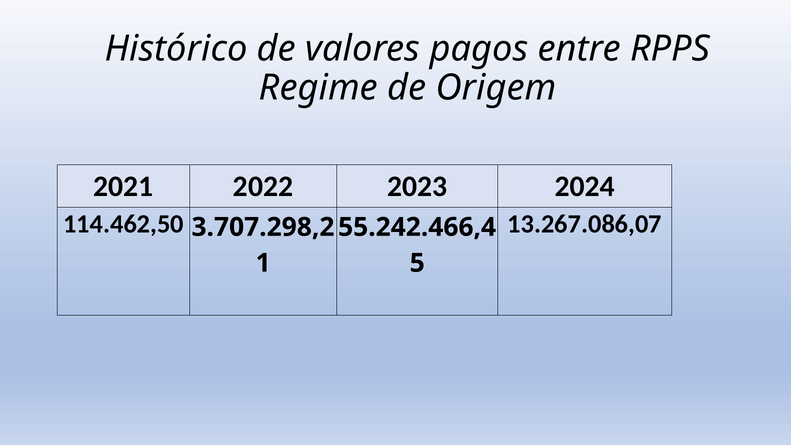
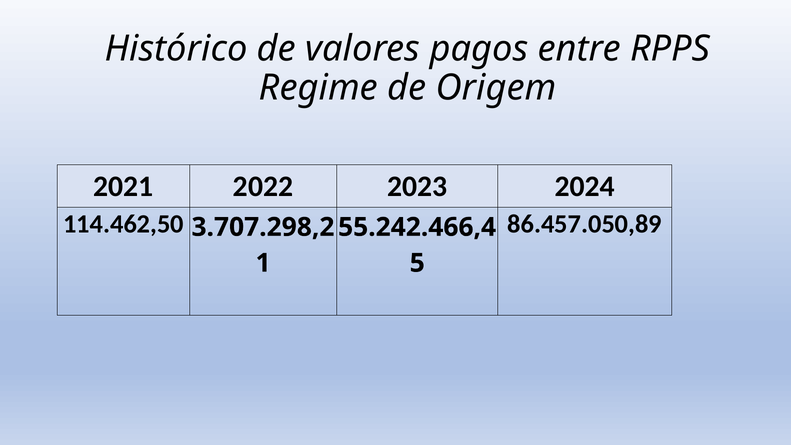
13.267.086,07: 13.267.086,07 -> 86.457.050,89
